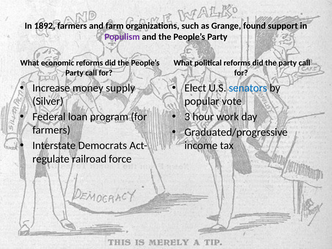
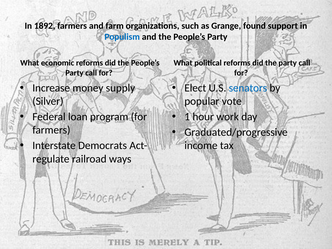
Populism colour: purple -> blue
3: 3 -> 1
force: force -> ways
